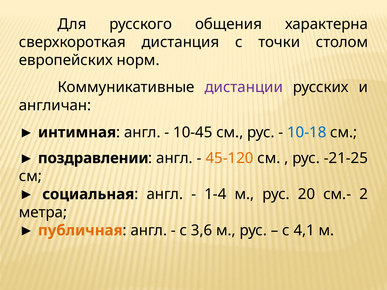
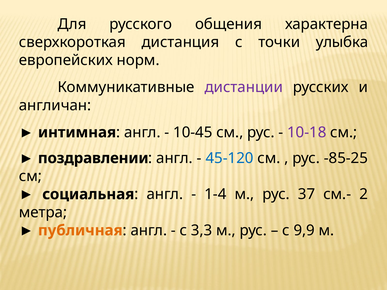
столом: столом -> улыбка
10-18 colour: blue -> purple
45-120 colour: orange -> blue
-21-25: -21-25 -> -85-25
20: 20 -> 37
3,6: 3,6 -> 3,3
4,1: 4,1 -> 9,9
